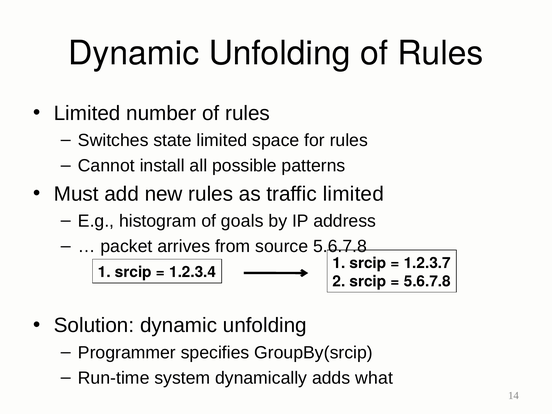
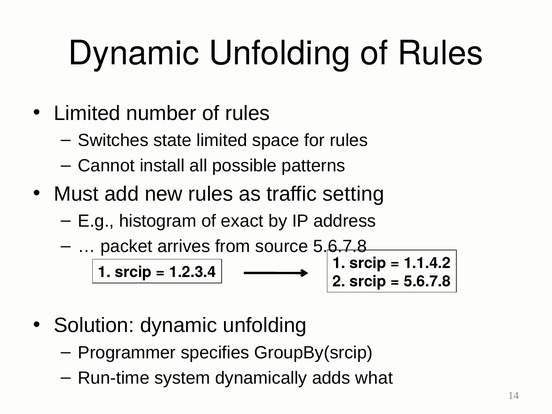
traffic limited: limited -> setting
goals: goals -> exact
1.2.3.7: 1.2.3.7 -> 1.1.4.2
